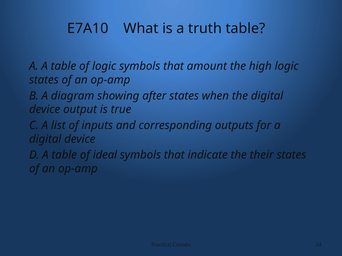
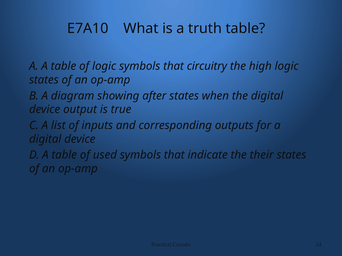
amount: amount -> circuitry
ideal: ideal -> used
